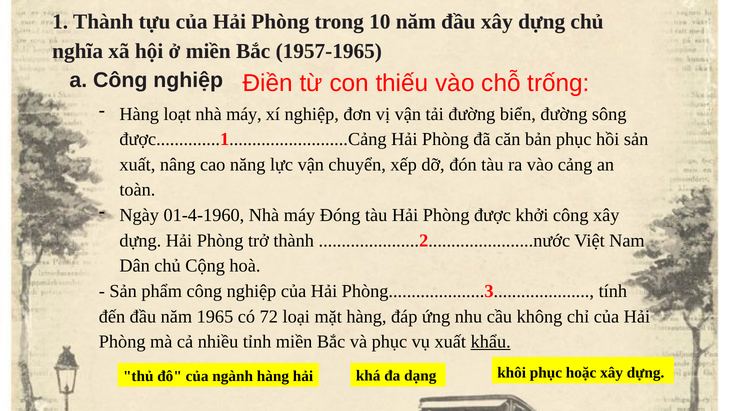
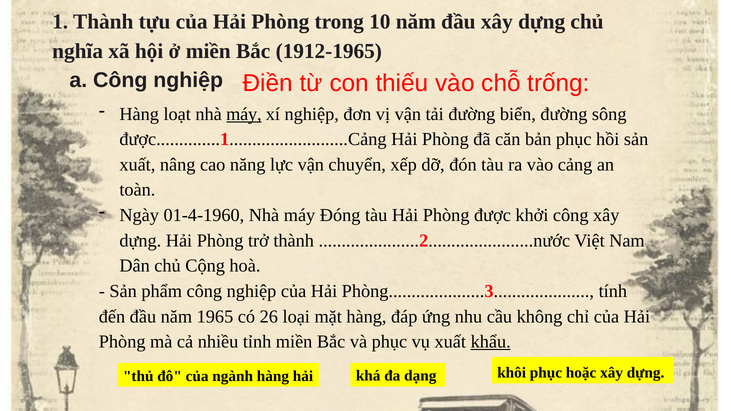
1957-1965: 1957-1965 -> 1912-1965
máy at (244, 114) underline: none -> present
72: 72 -> 26
